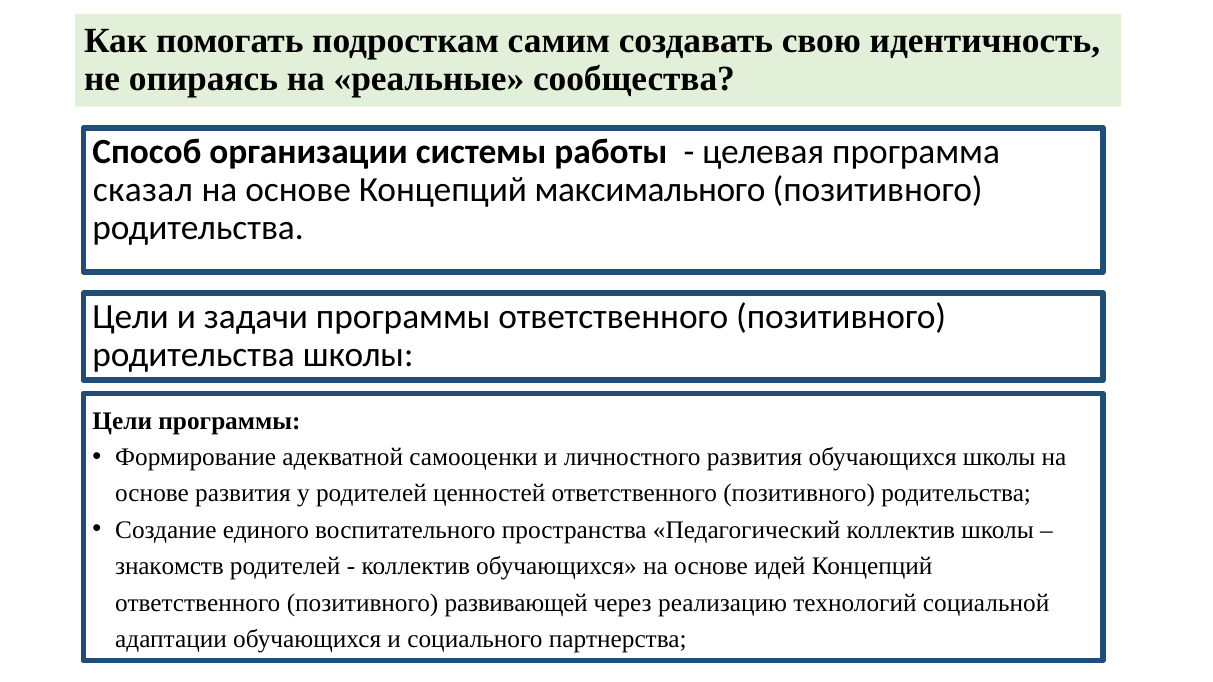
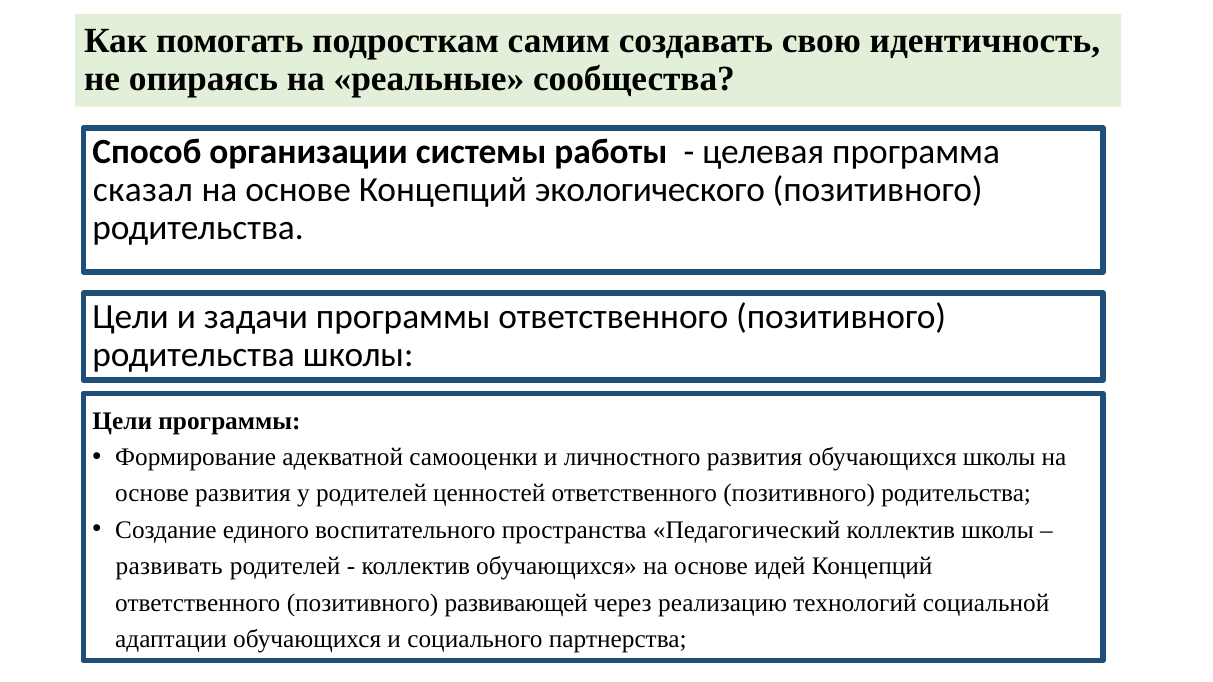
максимального: максимального -> экологического
знакомств: знакомств -> развивать
